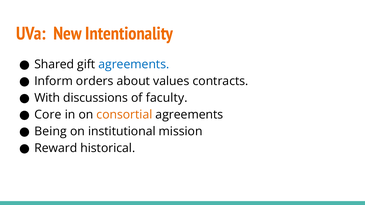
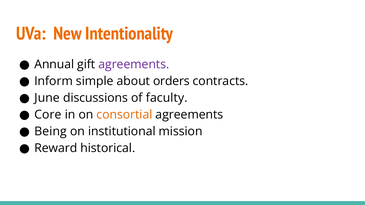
Shared: Shared -> Annual
agreements at (134, 65) colour: blue -> purple
orders: orders -> simple
values: values -> orders
With: With -> June
